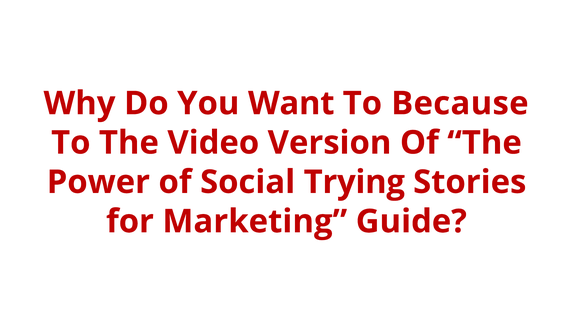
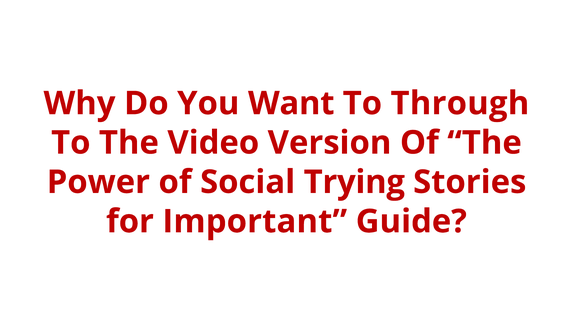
Because: Because -> Through
Marketing: Marketing -> Important
